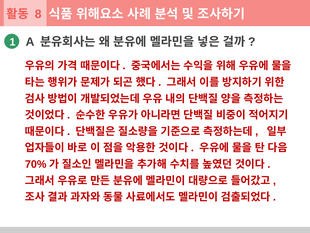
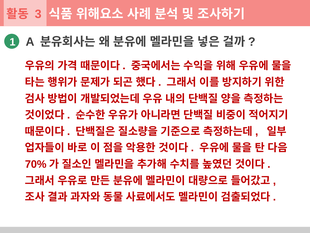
8: 8 -> 3
